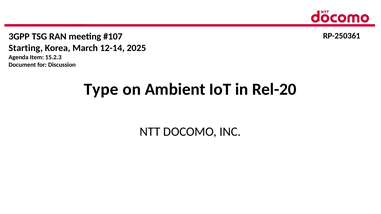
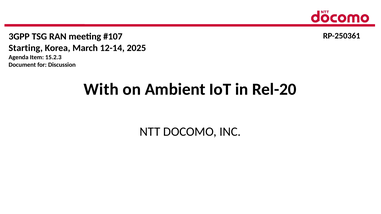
Type: Type -> With
